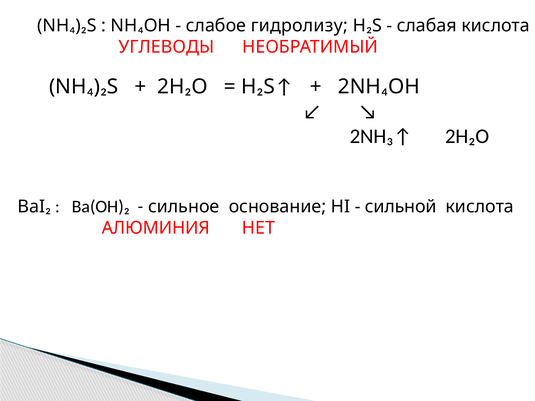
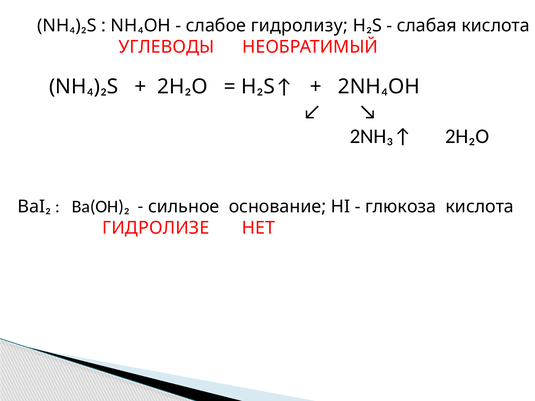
сильной: сильной -> глюкоза
АЛЮМИНИЯ: АЛЮМИНИЯ -> ГИДРОЛИЗЕ
